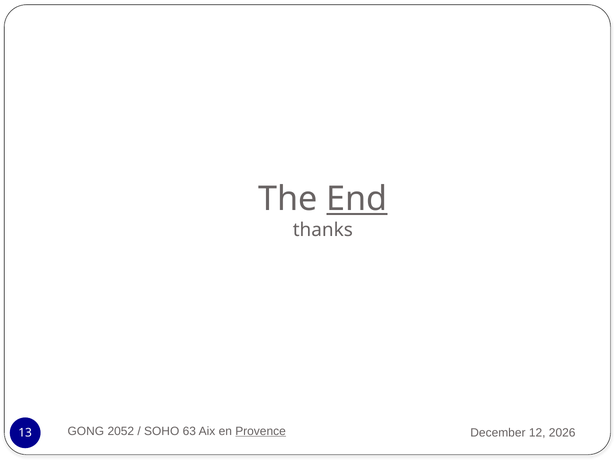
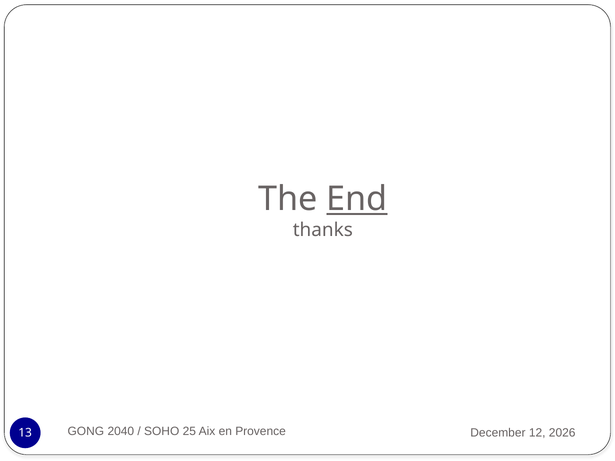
2052: 2052 -> 2040
63: 63 -> 25
Provence underline: present -> none
